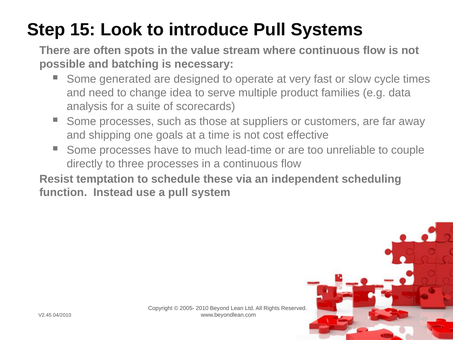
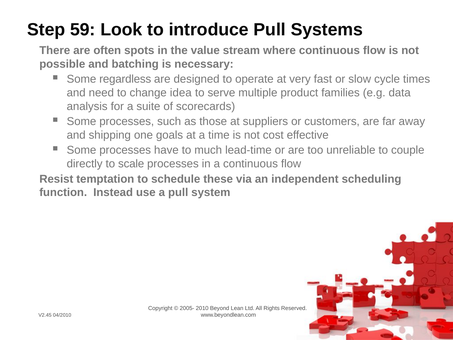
15: 15 -> 59
generated: generated -> regardless
three: three -> scale
